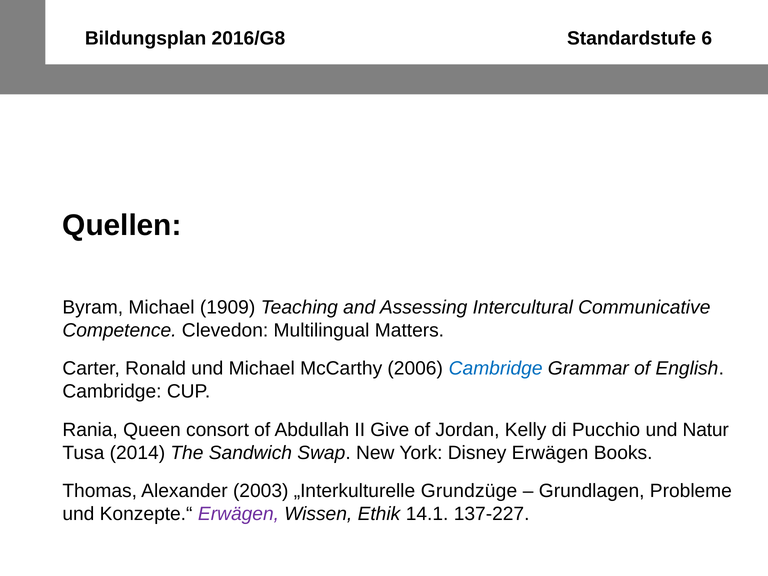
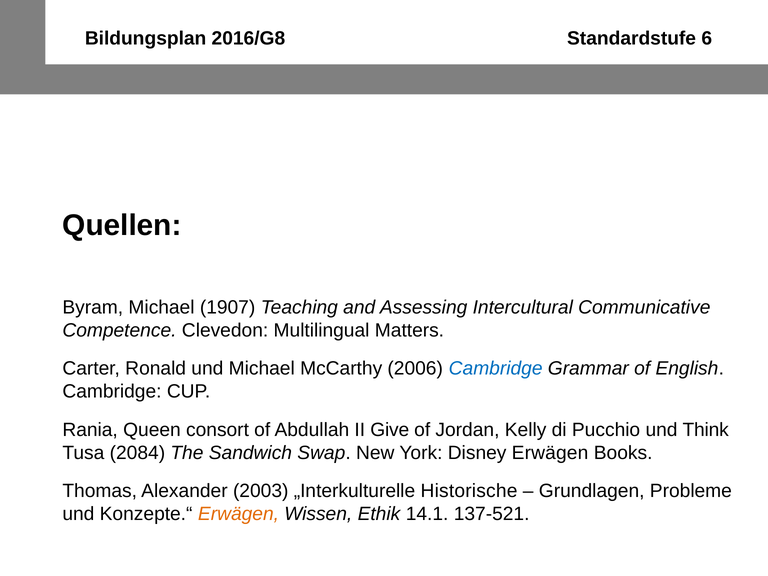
1909: 1909 -> 1907
Natur: Natur -> Think
2014: 2014 -> 2084
Grundzüge: Grundzüge -> Historische
Erwägen at (239, 514) colour: purple -> orange
137-227: 137-227 -> 137-521
